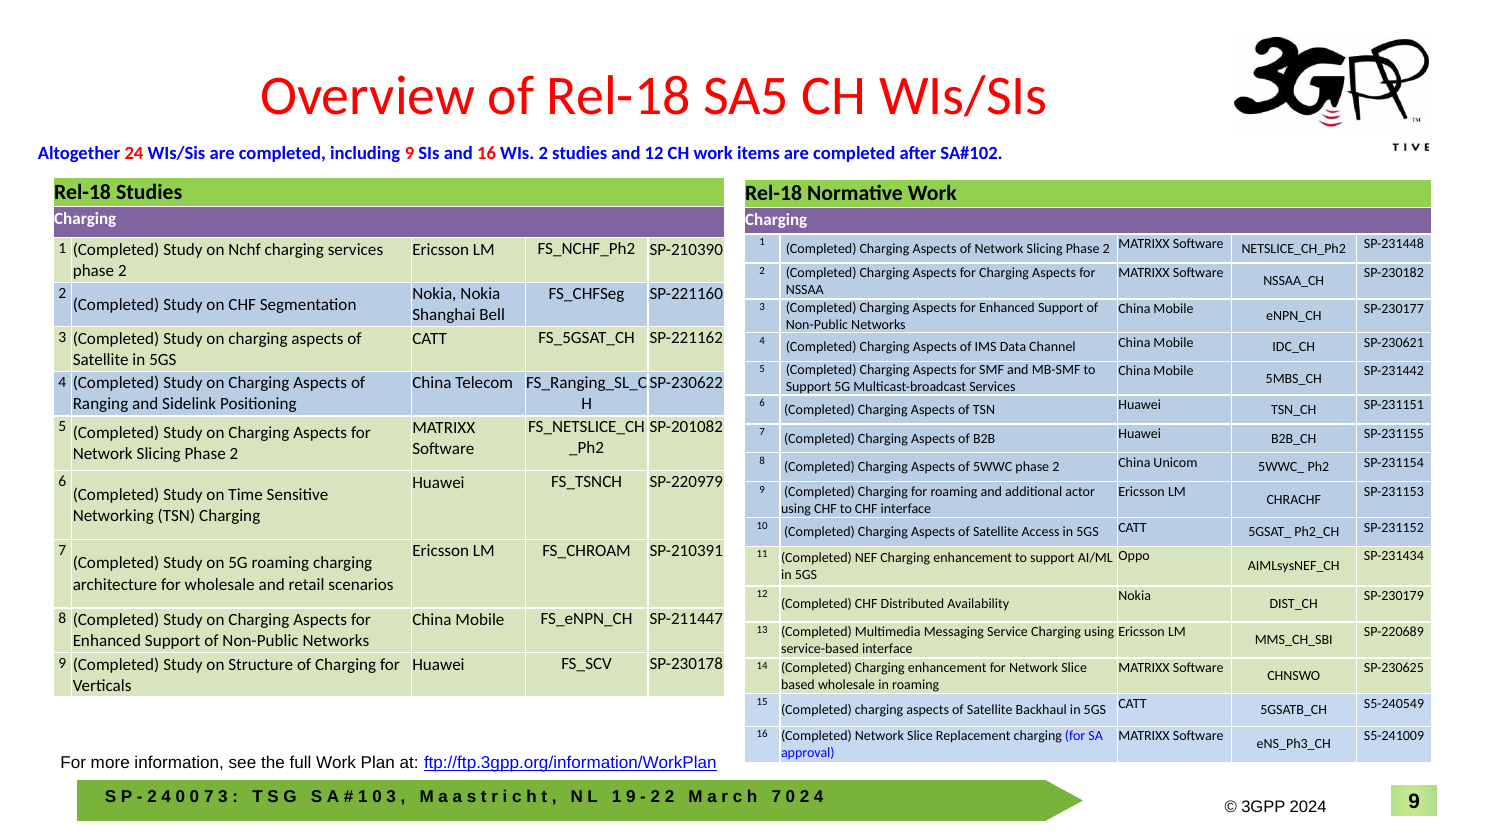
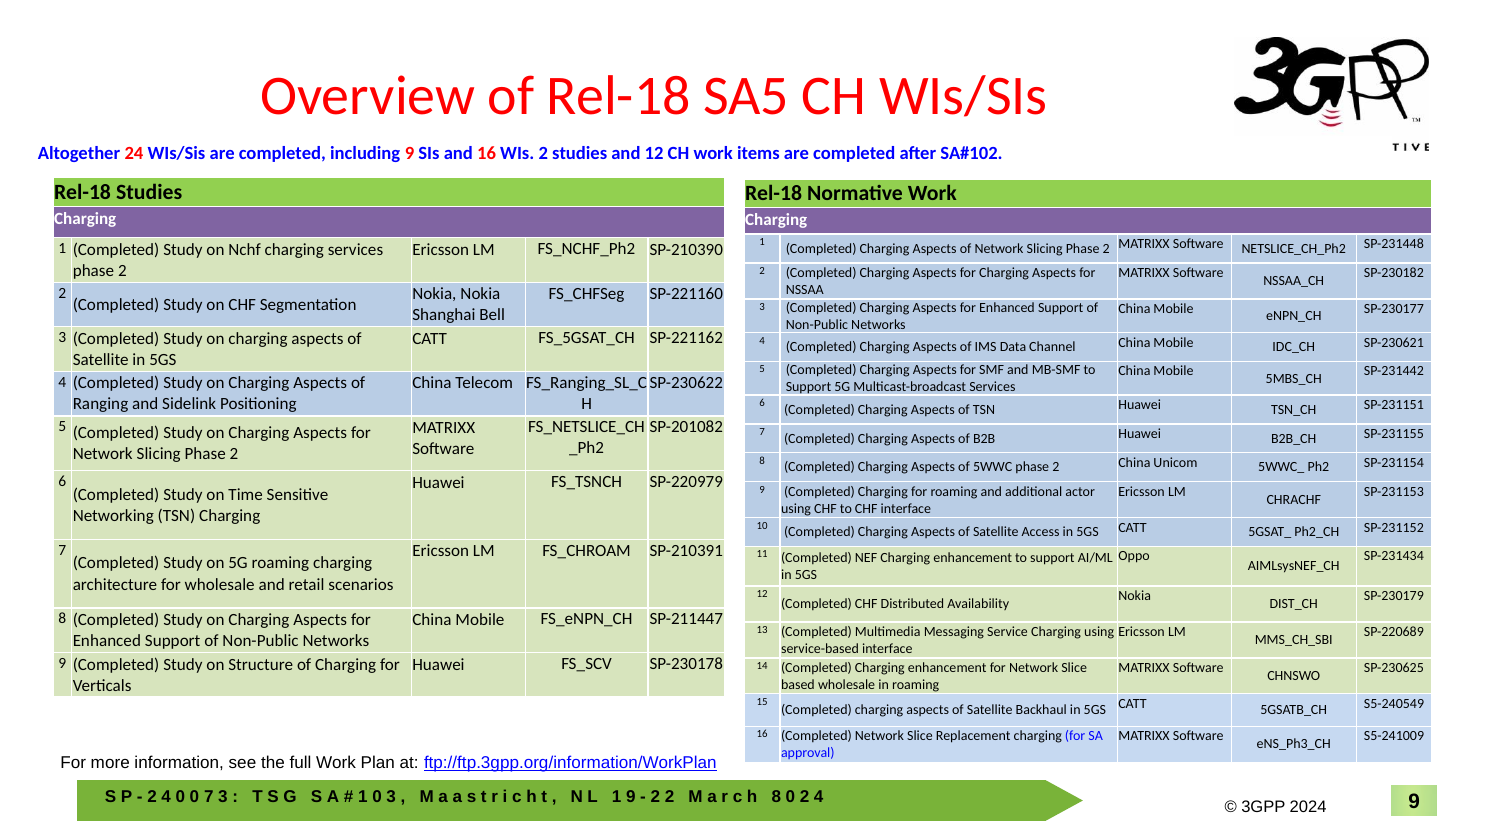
7 at (776, 797): 7 -> 8
